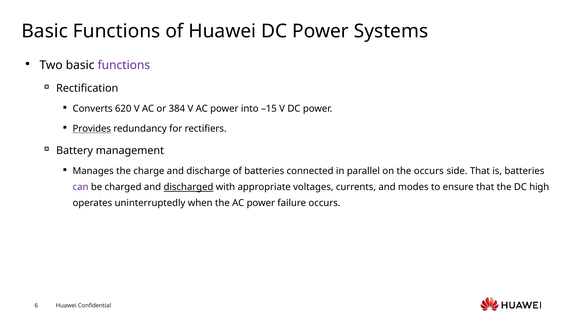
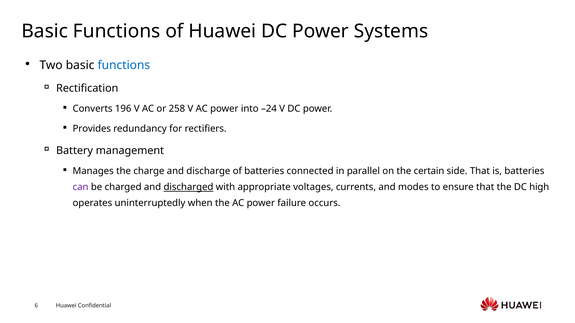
functions at (124, 65) colour: purple -> blue
620: 620 -> 196
384: 384 -> 258
–15: –15 -> –24
Provides underline: present -> none
the occurs: occurs -> certain
